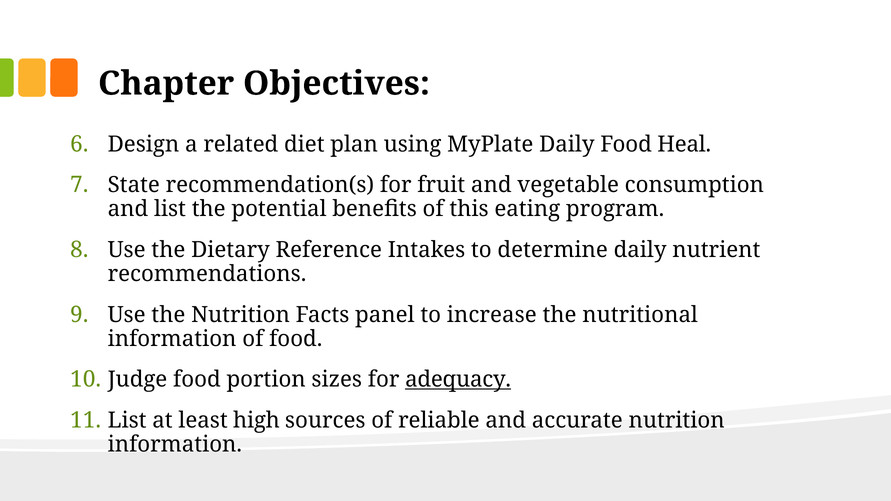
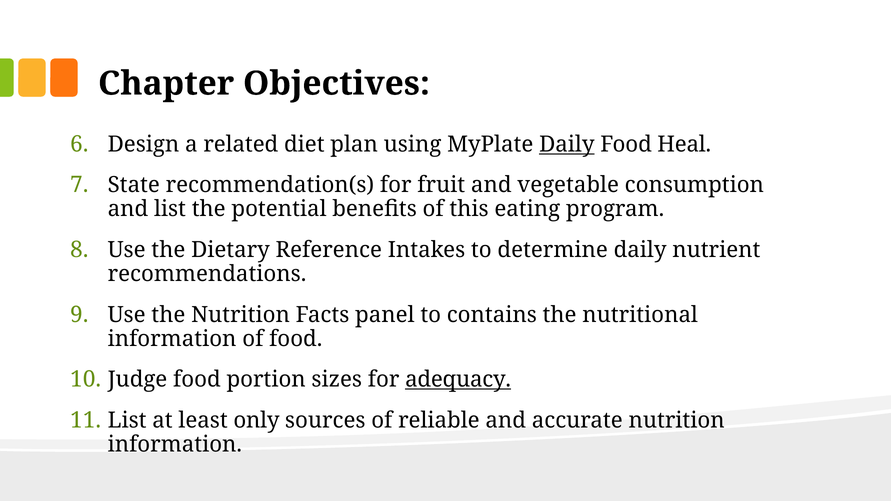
Daily at (567, 144) underline: none -> present
increase: increase -> contains
high: high -> only
